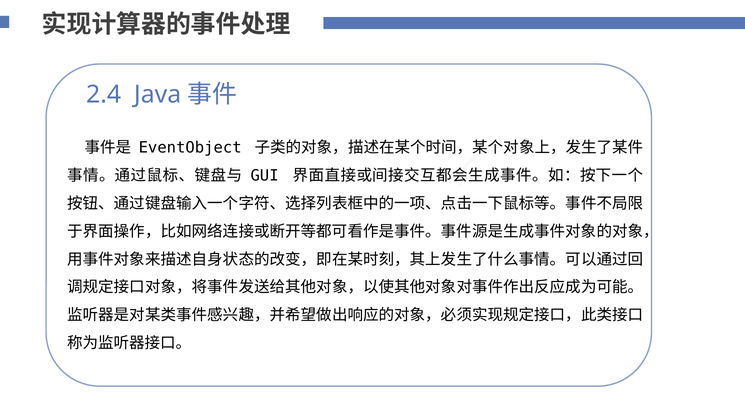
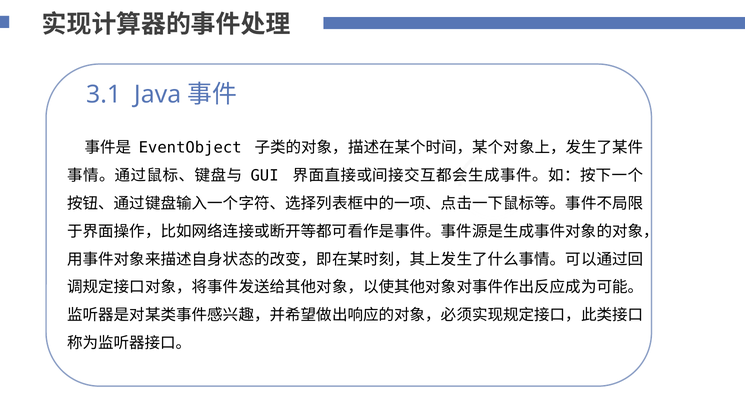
2.4: 2.4 -> 3.1
